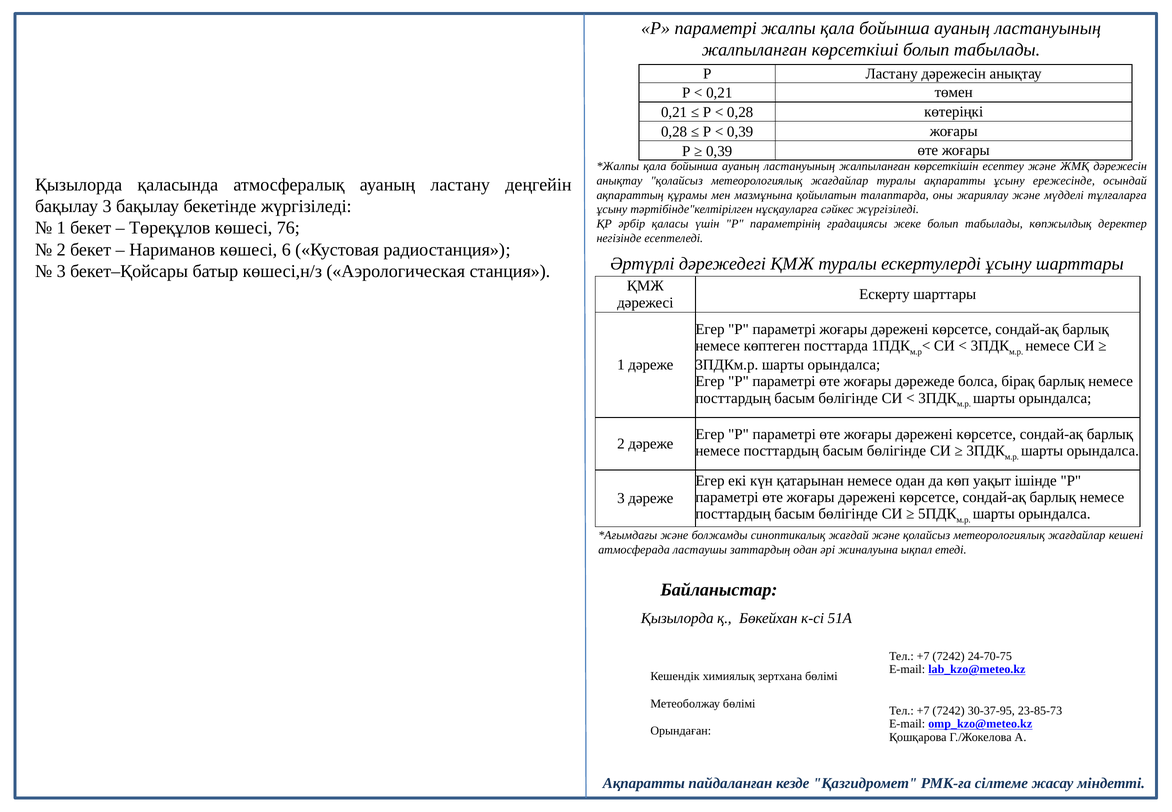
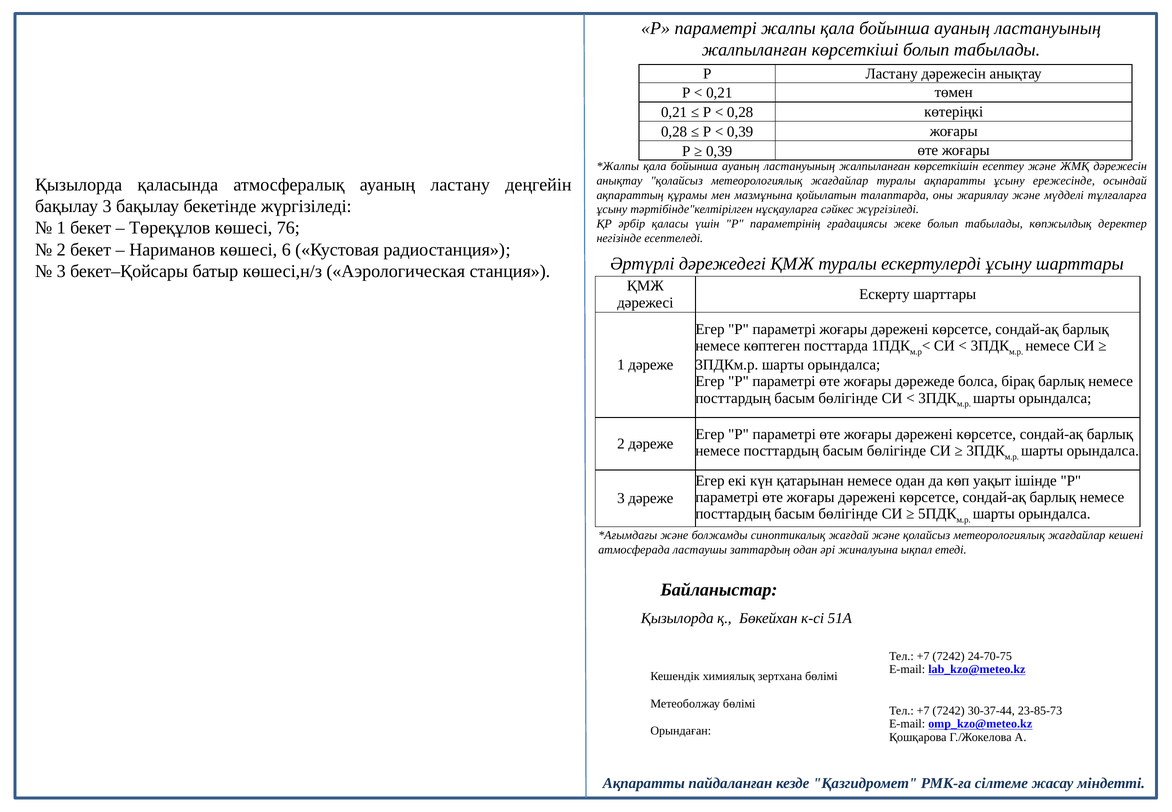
30-37-95: 30-37-95 -> 30-37-44
